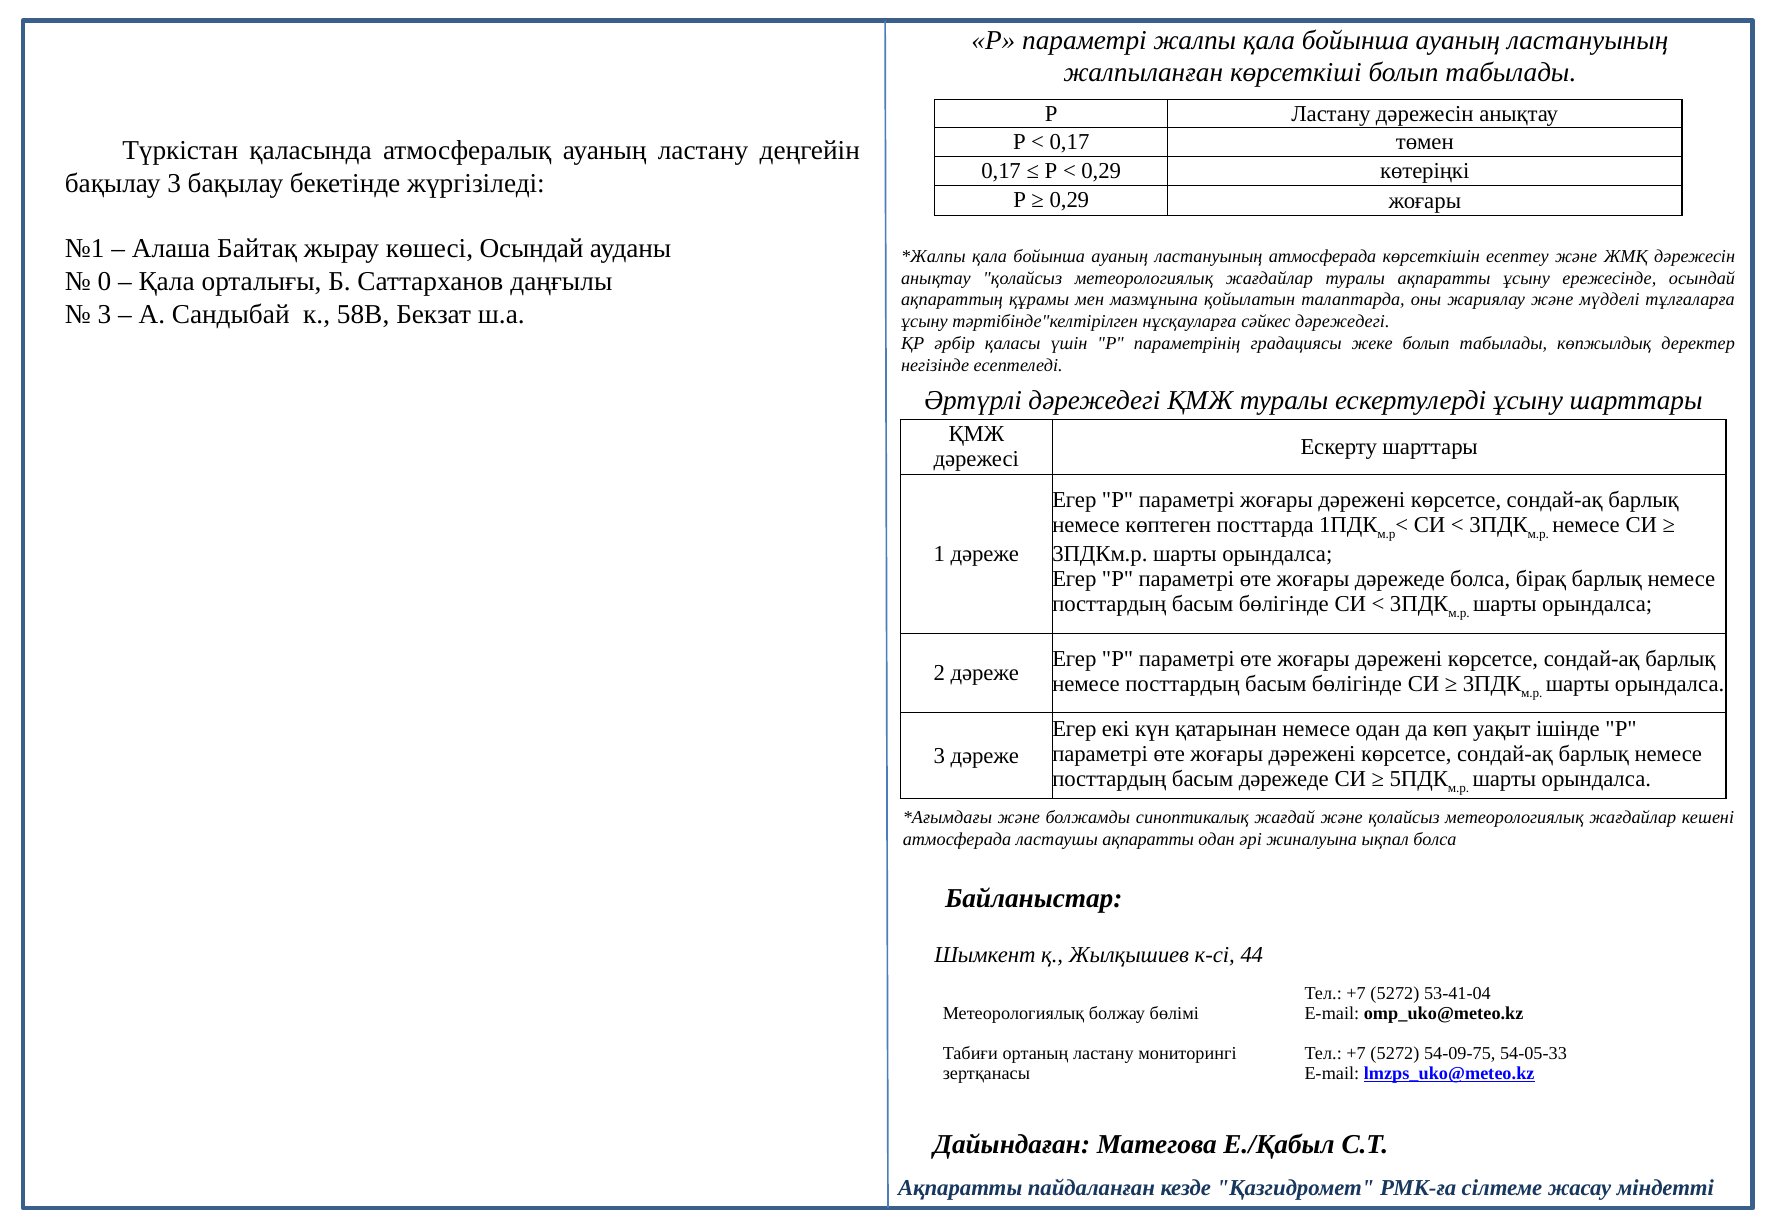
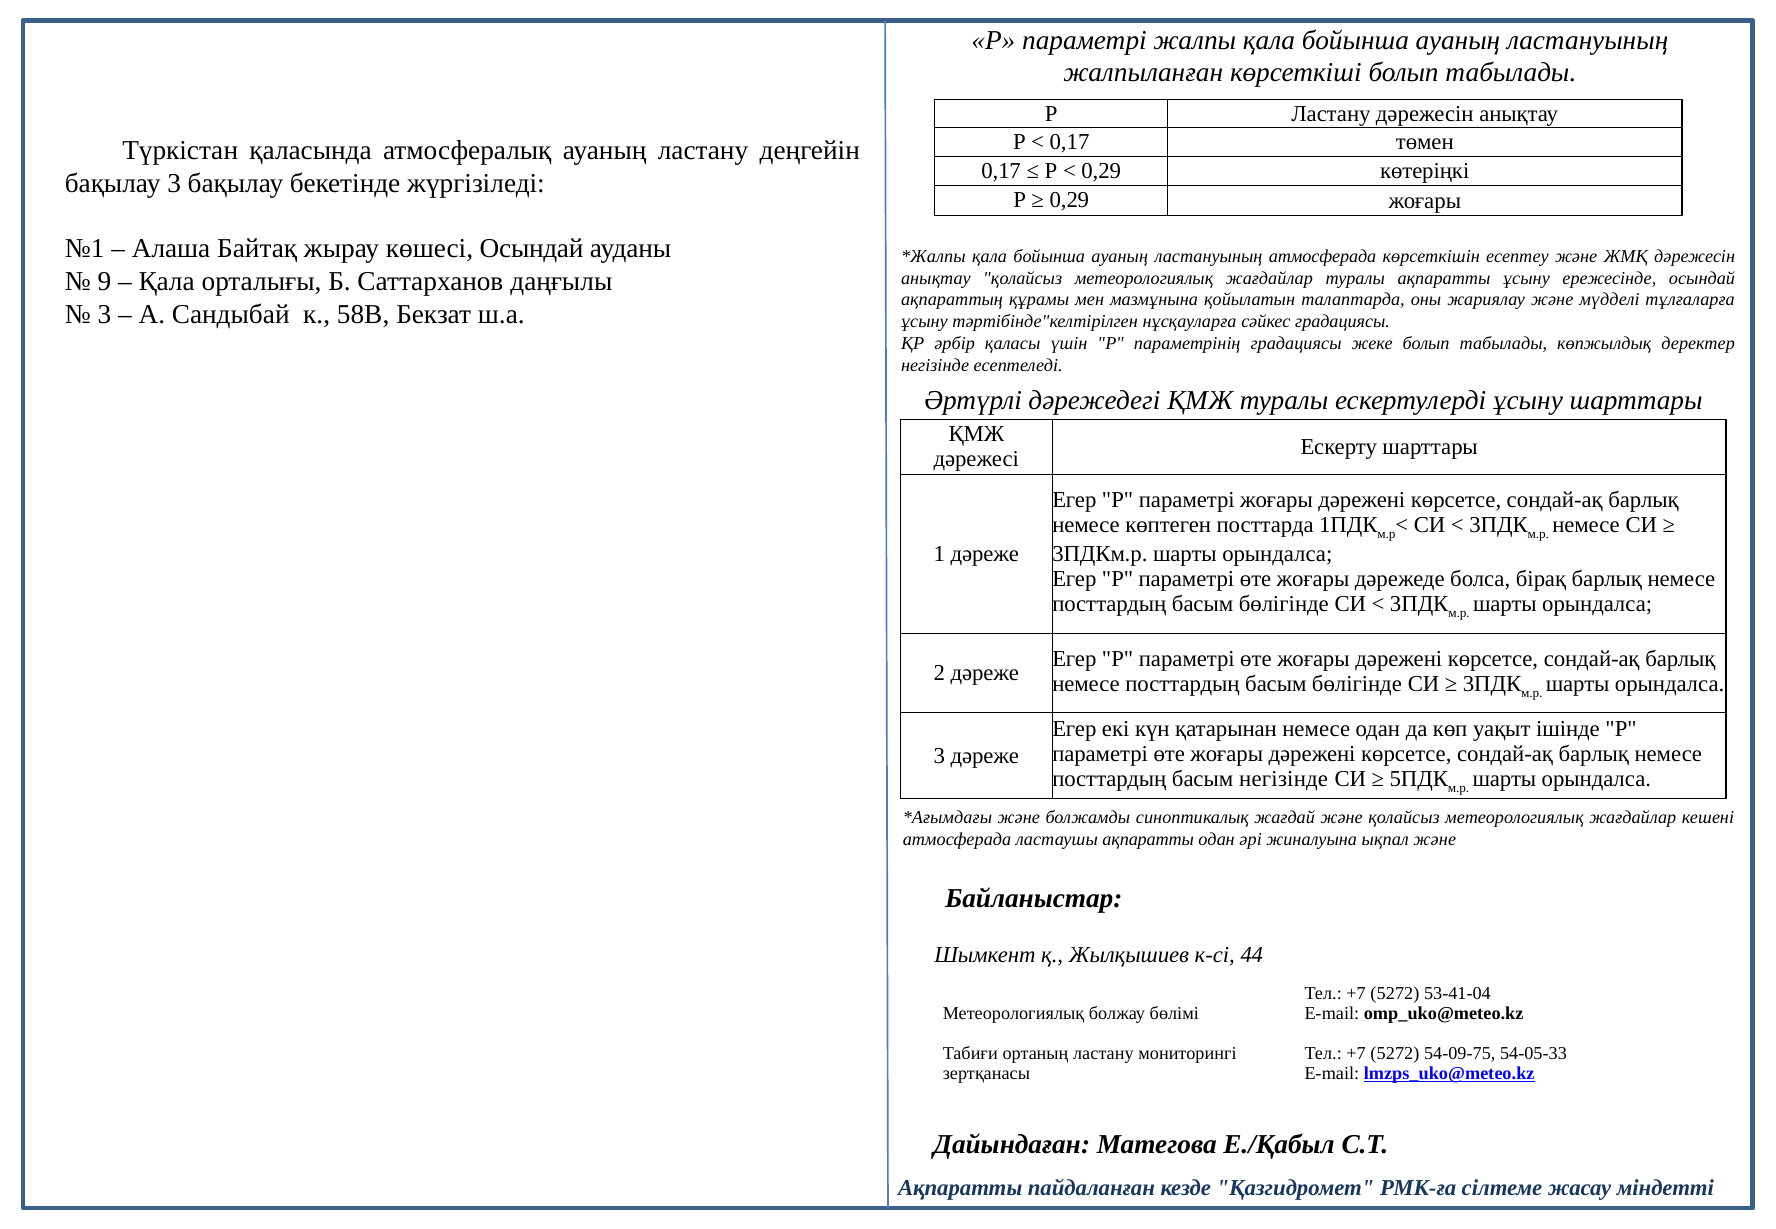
0: 0 -> 9
сәйкес дәрежедегі: дәрежедегі -> градациясы
басым дәрежеде: дәрежеде -> негізінде
ықпал болса: болса -> және
